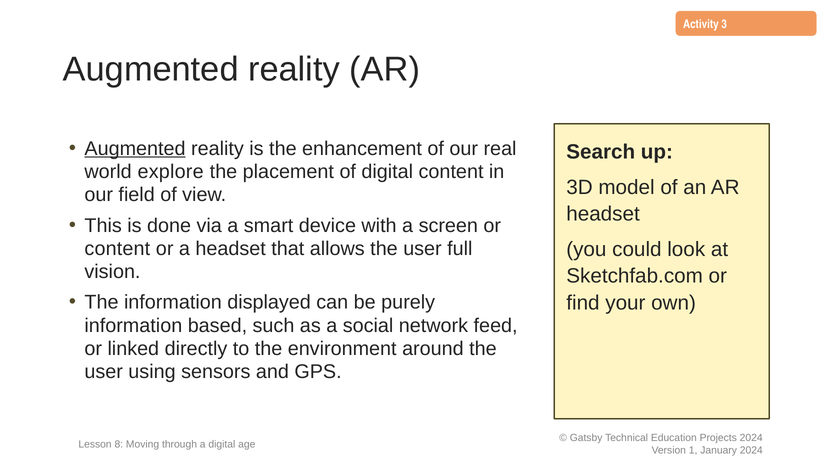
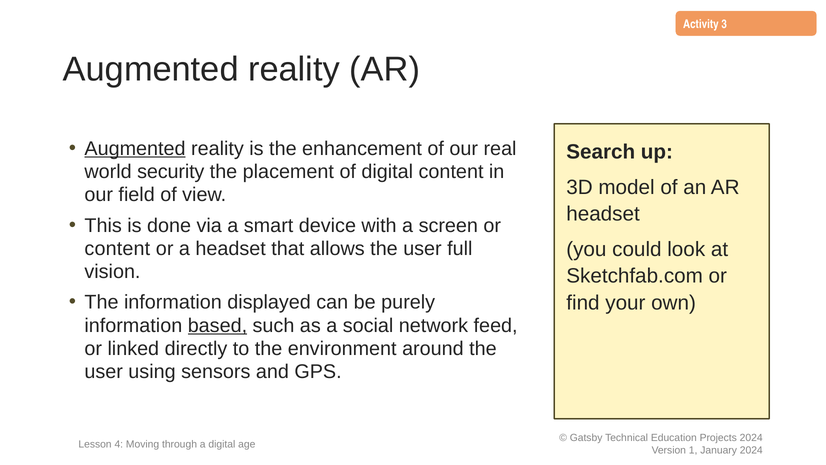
explore: explore -> security
based underline: none -> present
8: 8 -> 4
